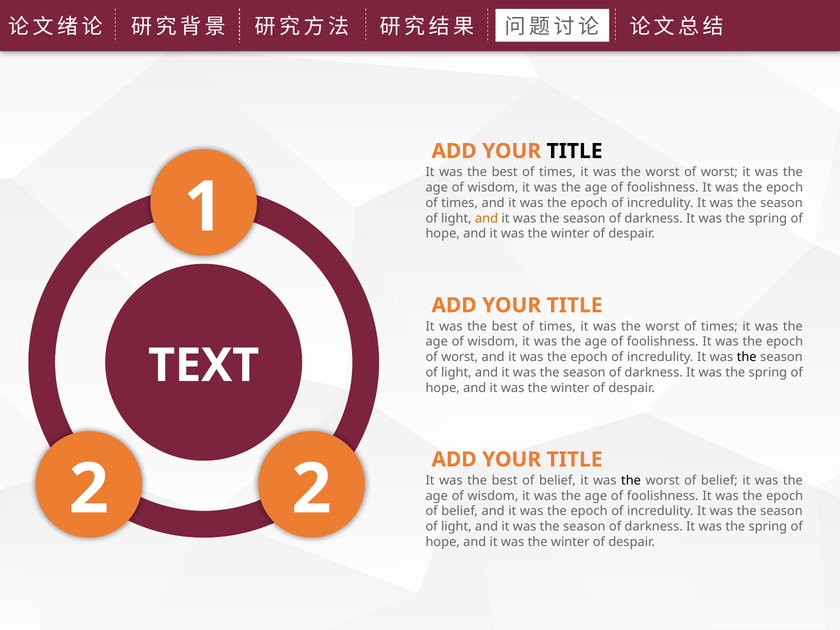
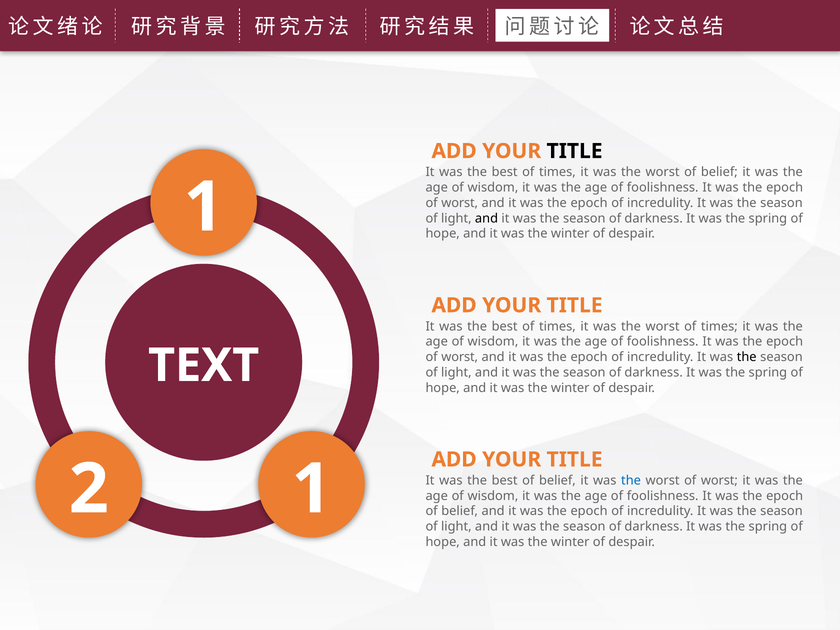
worst of worst: worst -> belief
times at (460, 203): times -> worst
and at (487, 218) colour: orange -> black
the at (631, 480) colour: black -> blue
worst of belief: belief -> worst
2 2: 2 -> 1
